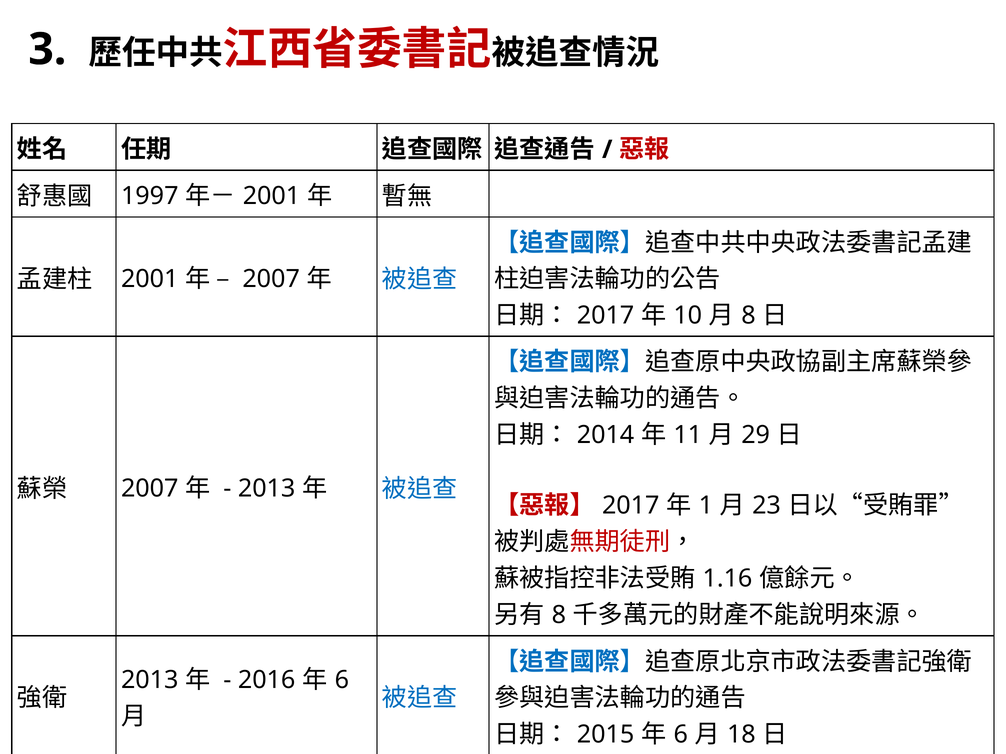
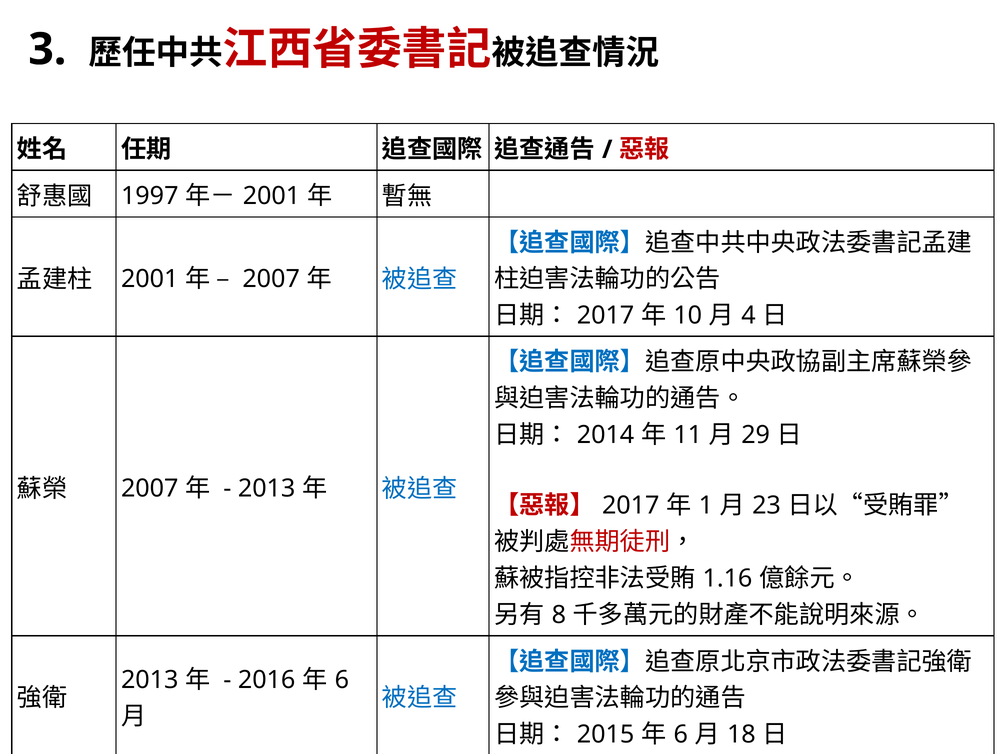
8 at (749, 316): 8 -> 4
